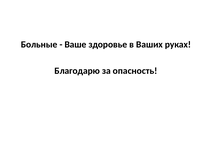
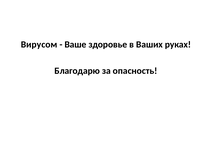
Больные: Больные -> Вирусом
